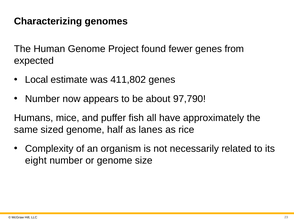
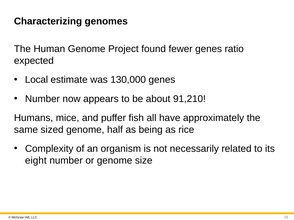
from: from -> ratio
411,802: 411,802 -> 130,000
97,790: 97,790 -> 91,210
lanes: lanes -> being
